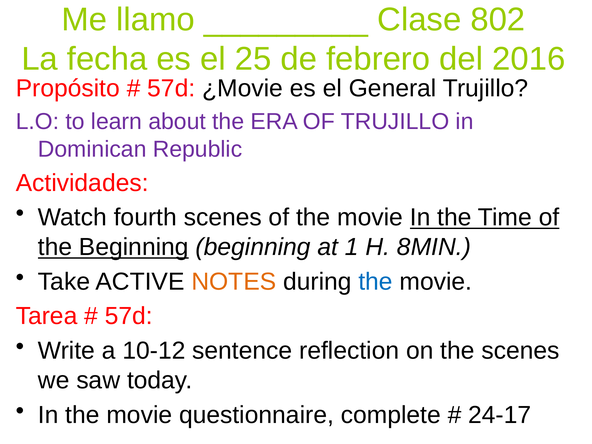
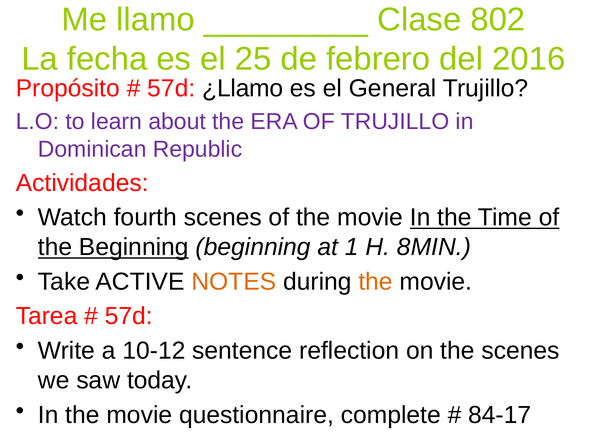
¿Movie: ¿Movie -> ¿Llamo
the at (376, 282) colour: blue -> orange
24-17: 24-17 -> 84-17
